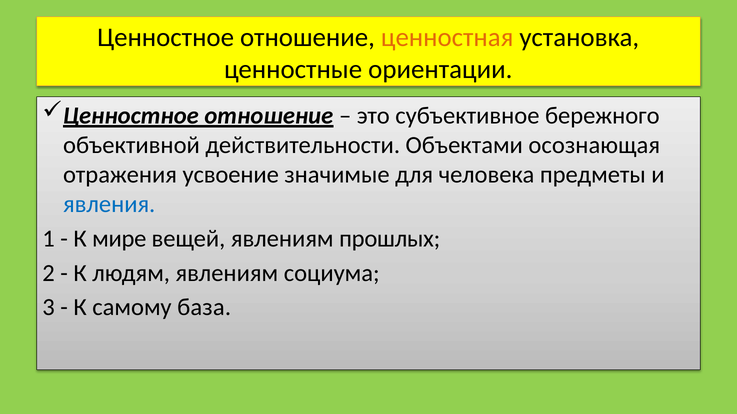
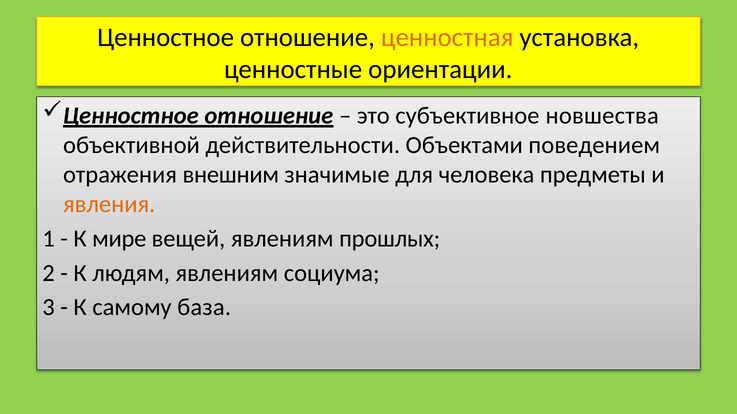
бережного: бережного -> новшества
осознающая: осознающая -> поведением
усвоение: усвоение -> внешним
явления colour: blue -> orange
